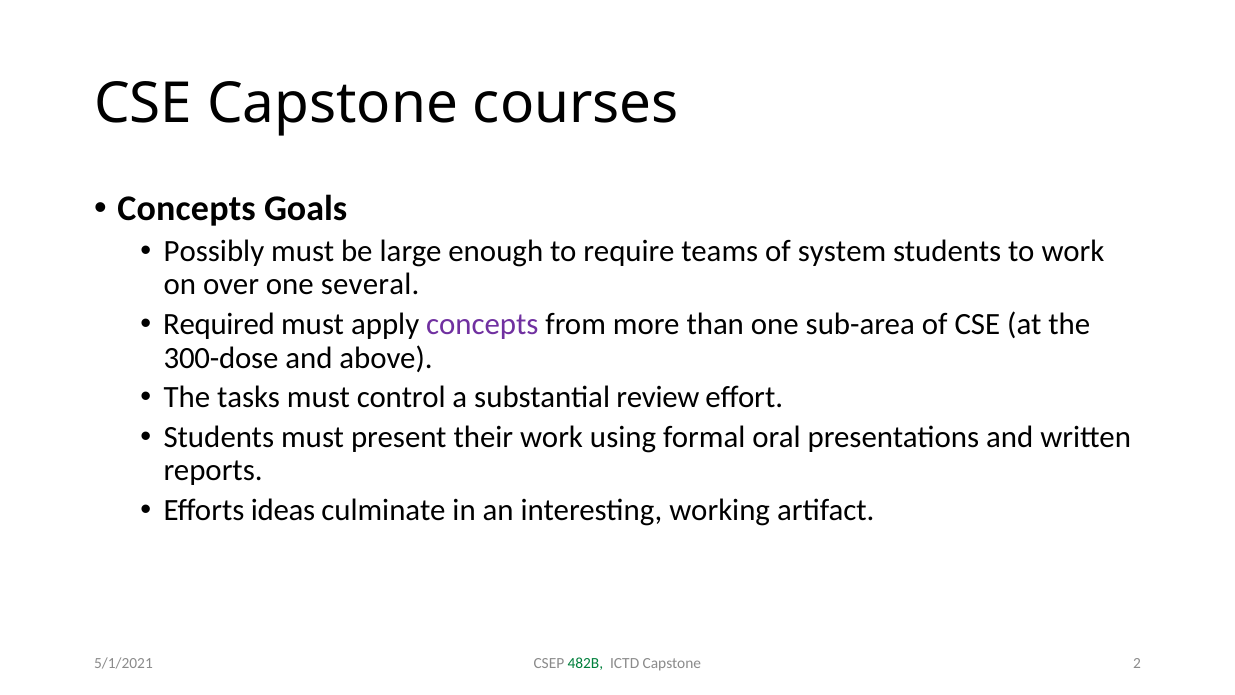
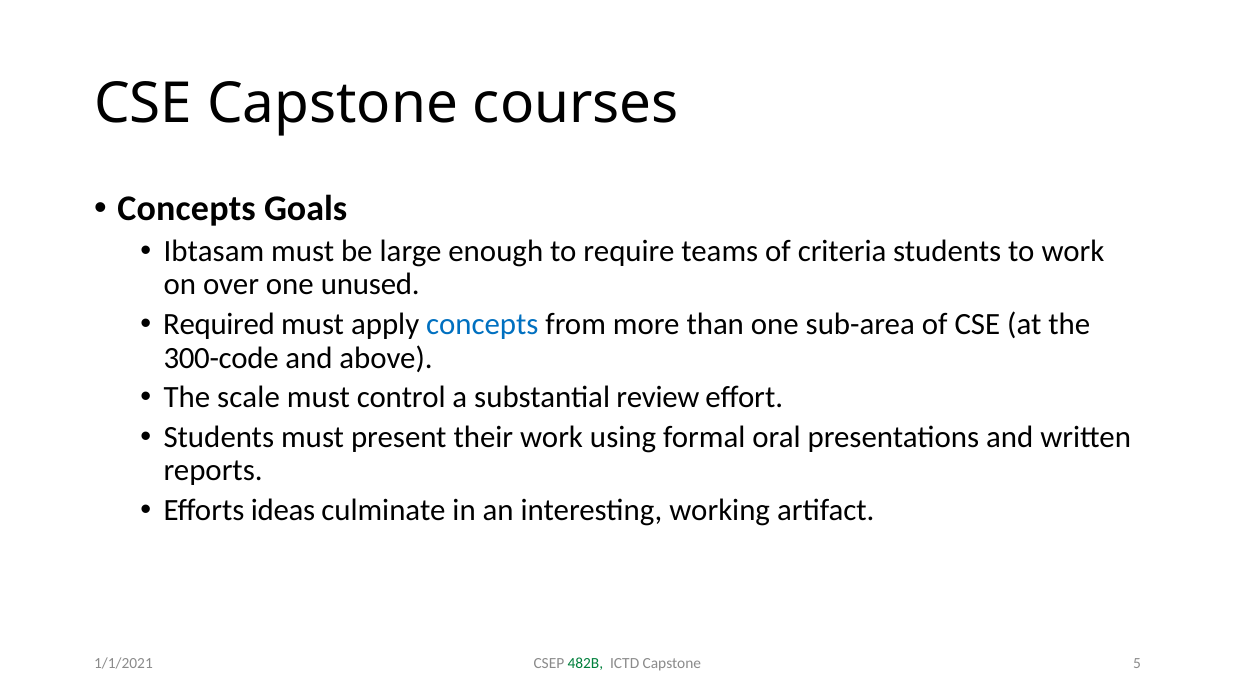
Possibly: Possibly -> Ibtasam
system: system -> criteria
several: several -> unused
concepts at (482, 324) colour: purple -> blue
300-dose: 300-dose -> 300-code
tasks: tasks -> scale
2: 2 -> 5
5/1/2021: 5/1/2021 -> 1/1/2021
